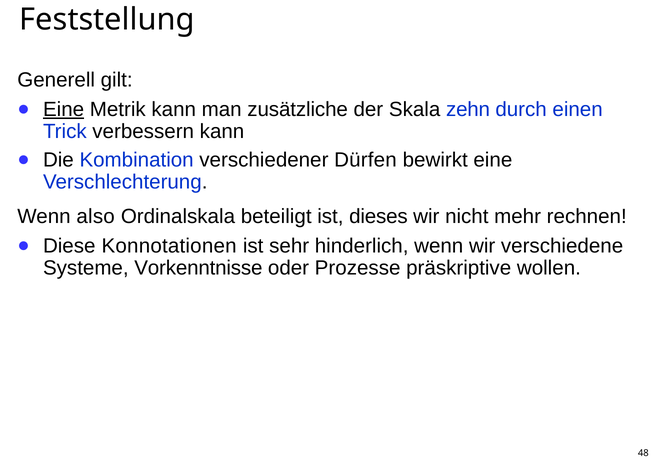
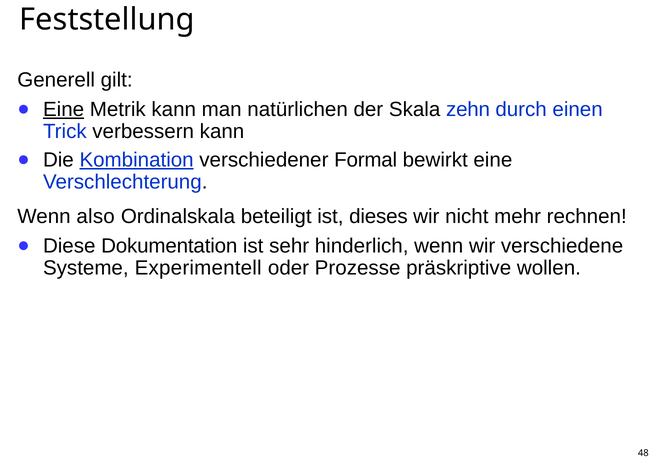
zusätzliche: zusätzliche -> natürlichen
Kombination underline: none -> present
Dürfen: Dürfen -> Formal
Konnotationen: Konnotationen -> Dokumentation
Vorkenntnisse: Vorkenntnisse -> Experimentell
